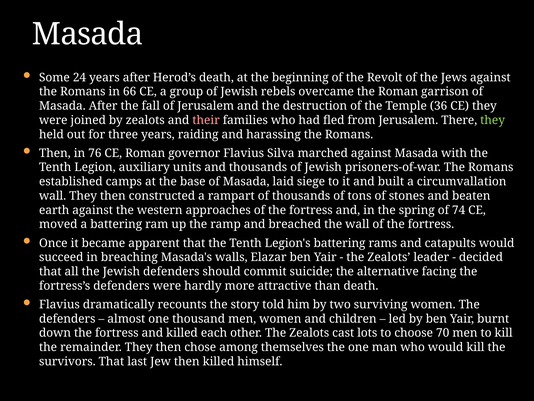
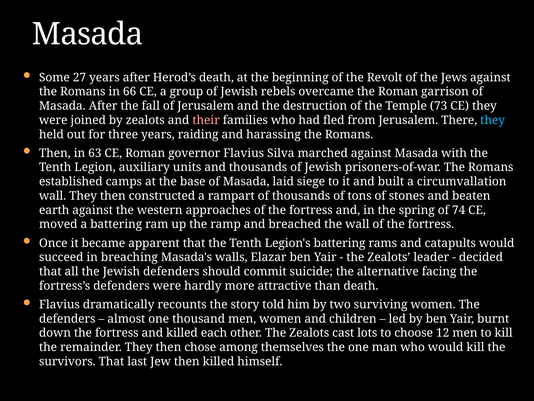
24: 24 -> 27
36: 36 -> 73
they at (493, 120) colour: light green -> light blue
76: 76 -> 63
70: 70 -> 12
